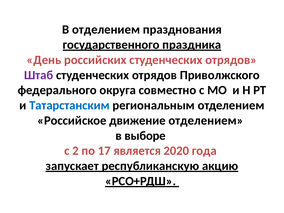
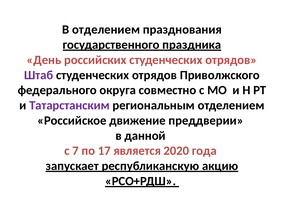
Татарстанским colour: blue -> purple
движение отделением: отделением -> преддверии
выборе: выборе -> данной
2: 2 -> 7
